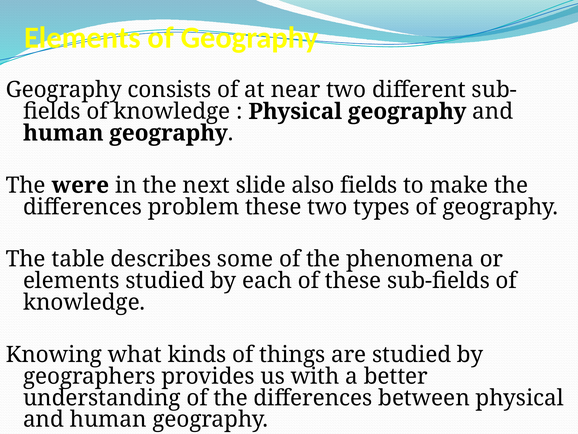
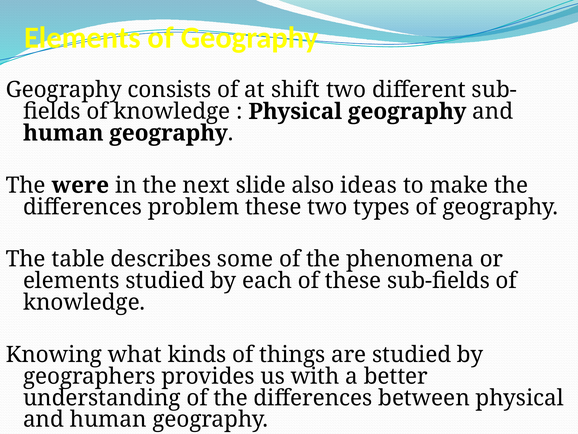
near: near -> shift
also fields: fields -> ideas
